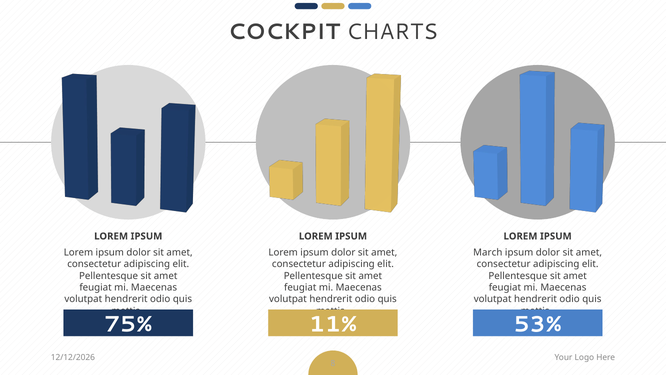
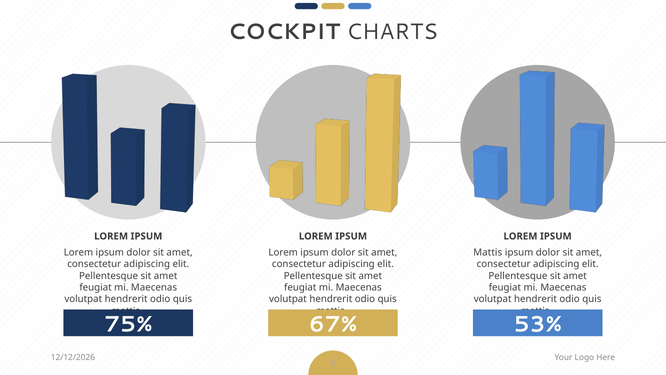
March at (488, 252): March -> Mattis
11%: 11% -> 67%
